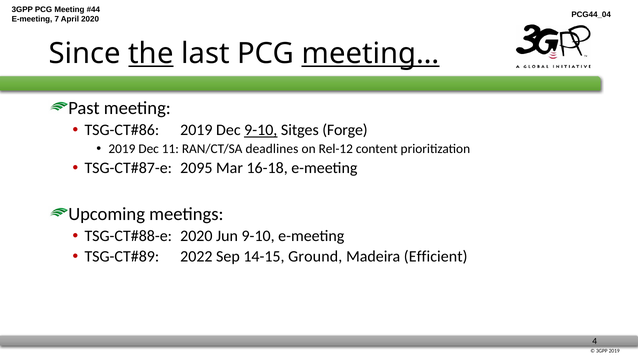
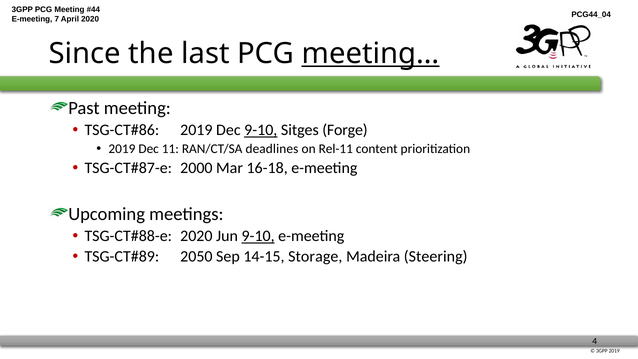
the underline: present -> none
Rel-12: Rel-12 -> Rel-11
2095: 2095 -> 2000
9-10 at (258, 236) underline: none -> present
2022: 2022 -> 2050
Ground: Ground -> Storage
Efficient: Efficient -> Steering
